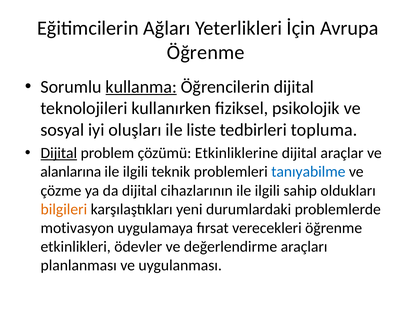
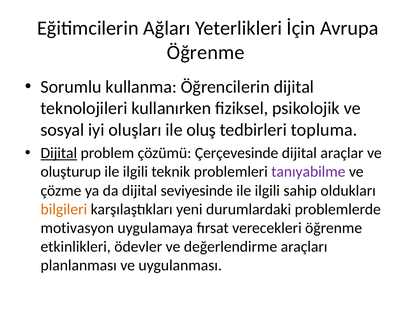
kullanma underline: present -> none
liste: liste -> oluş
Etkinliklerine: Etkinliklerine -> Çerçevesinde
alanlarına: alanlarına -> oluşturup
tanıyabilme colour: blue -> purple
cihazlarının: cihazlarının -> seviyesinde
